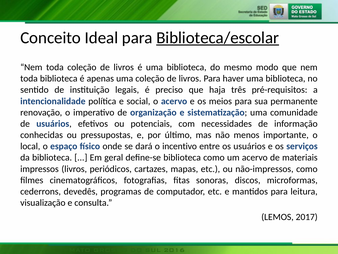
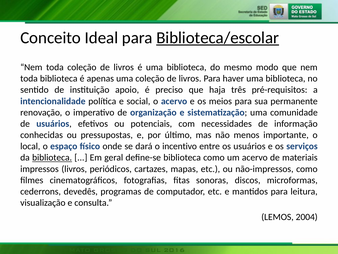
legais: legais -> apoio
biblioteca at (52, 157) underline: none -> present
2017: 2017 -> 2004
